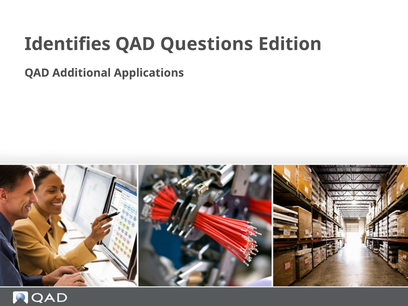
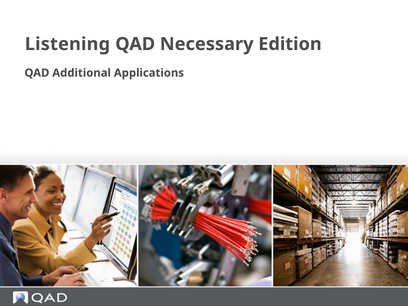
Identifies: Identifies -> Listening
Questions: Questions -> Necessary
